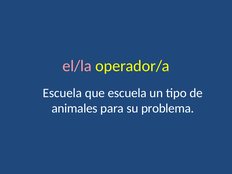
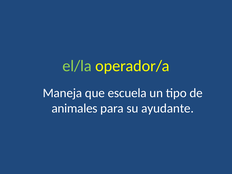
el/la colour: pink -> light green
Escuela at (62, 93): Escuela -> Maneja
problema: problema -> ayudante
